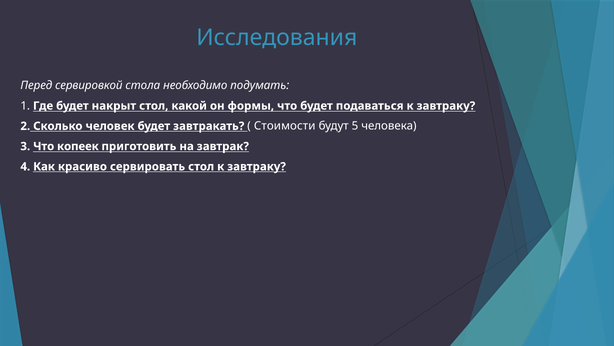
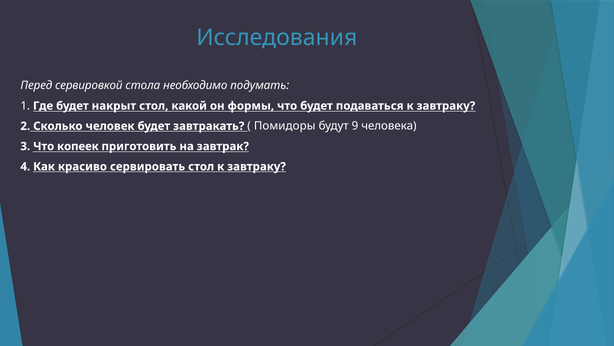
Стоимости: Стоимости -> Помидоры
5: 5 -> 9
